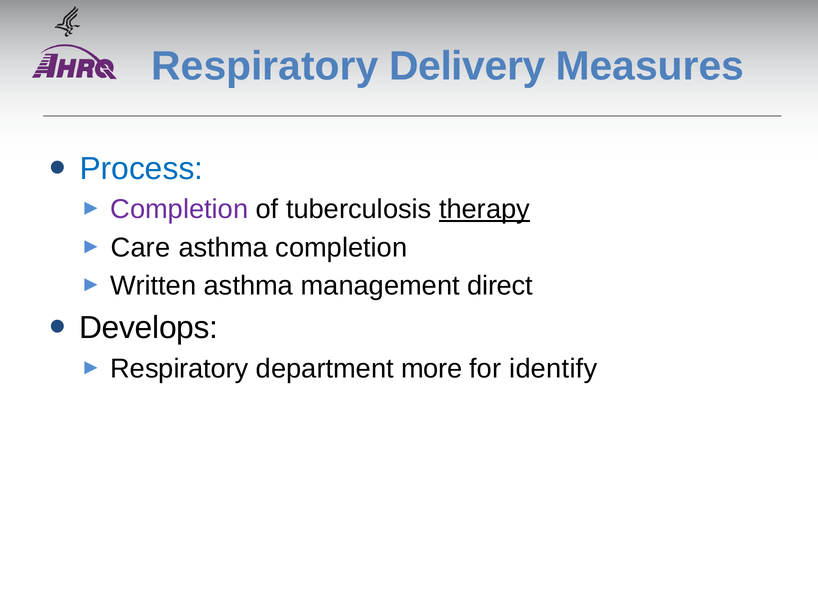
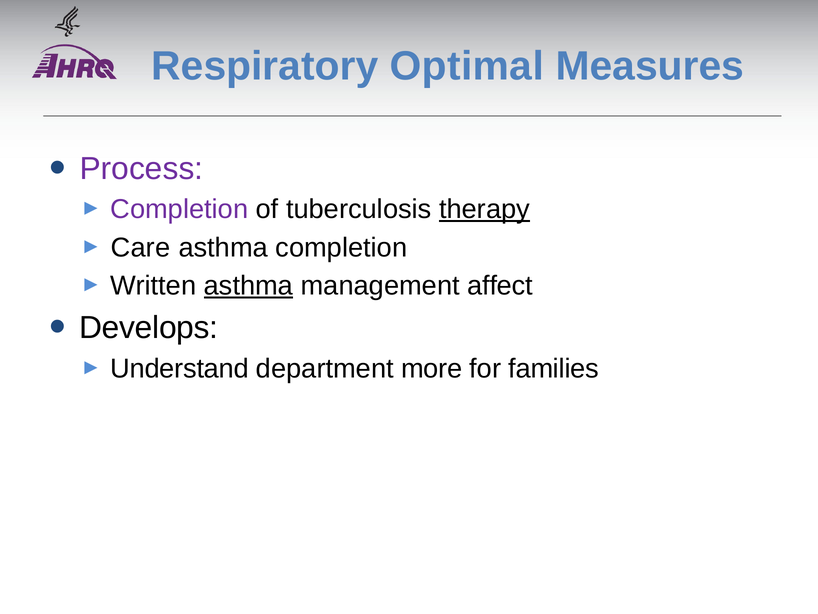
Delivery: Delivery -> Optimal
Process colour: blue -> purple
asthma at (248, 285) underline: none -> present
direct: direct -> affect
Respiratory at (179, 368): Respiratory -> Understand
identify: identify -> families
